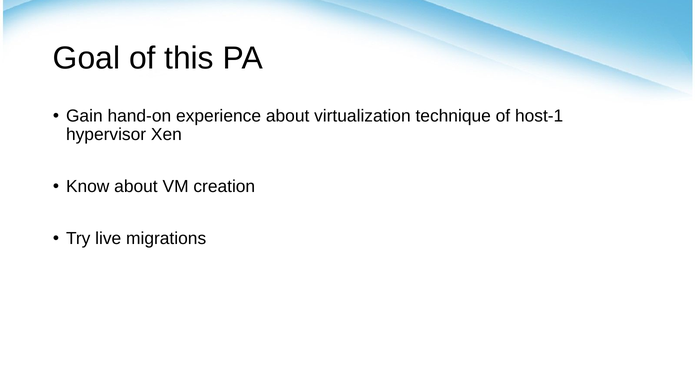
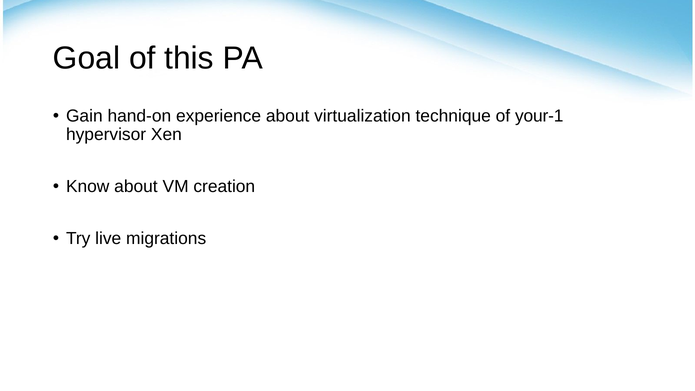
host-1: host-1 -> your-1
